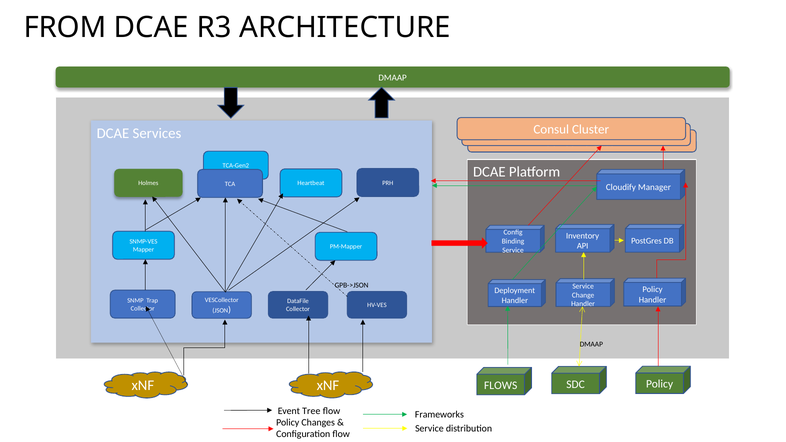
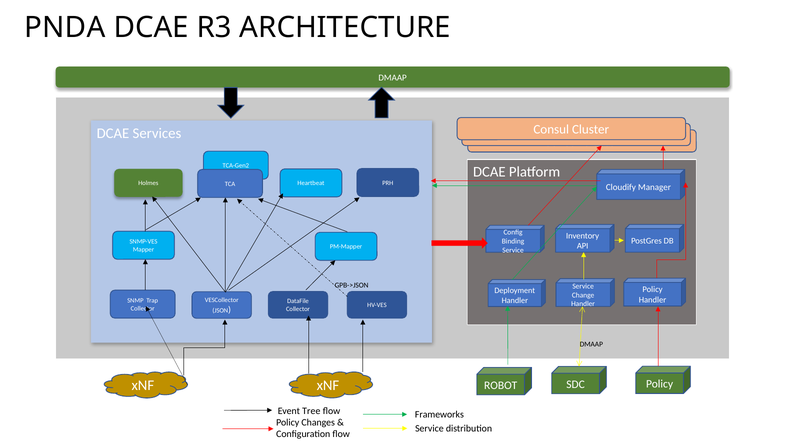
FROM: FROM -> PNDA
FLOWS: FLOWS -> ROBOT
